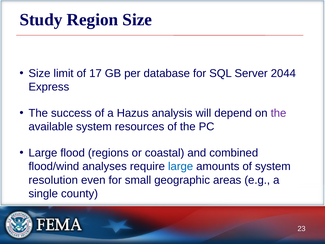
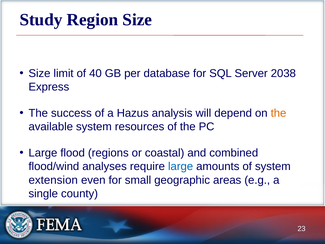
17: 17 -> 40
2044: 2044 -> 2038
the at (279, 113) colour: purple -> orange
resolution: resolution -> extension
